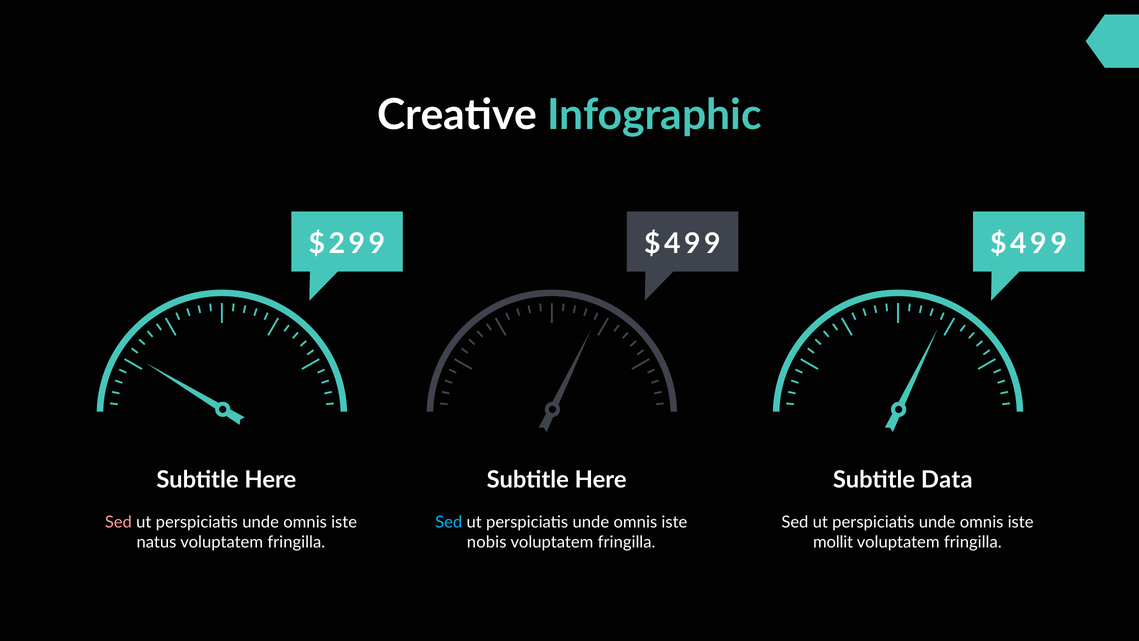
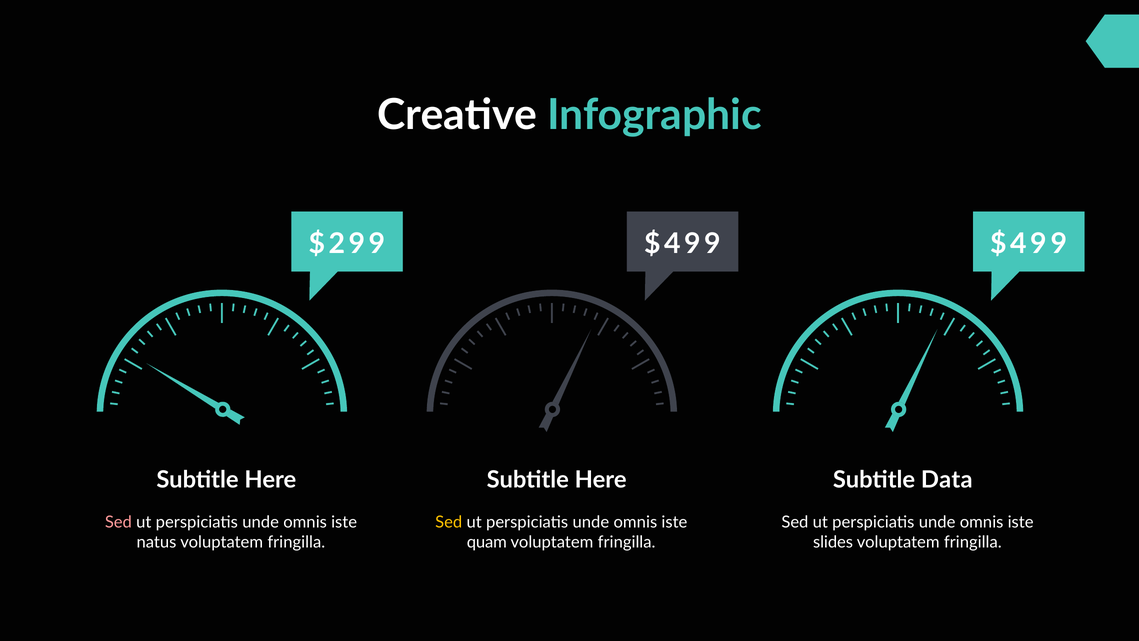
Sed at (449, 522) colour: light blue -> yellow
nobis: nobis -> quam
mollit: mollit -> slides
